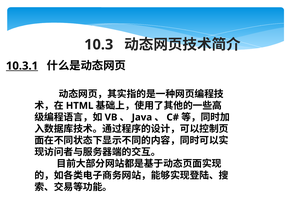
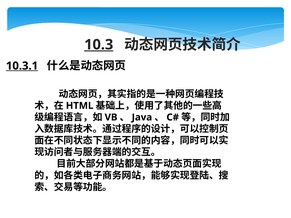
10.3 underline: none -> present
